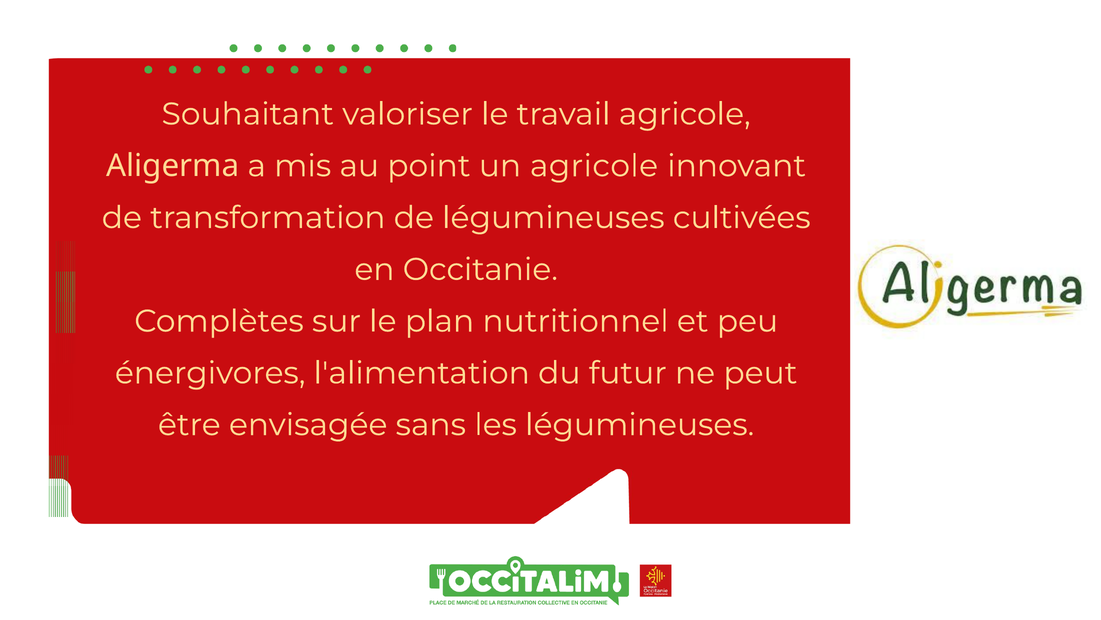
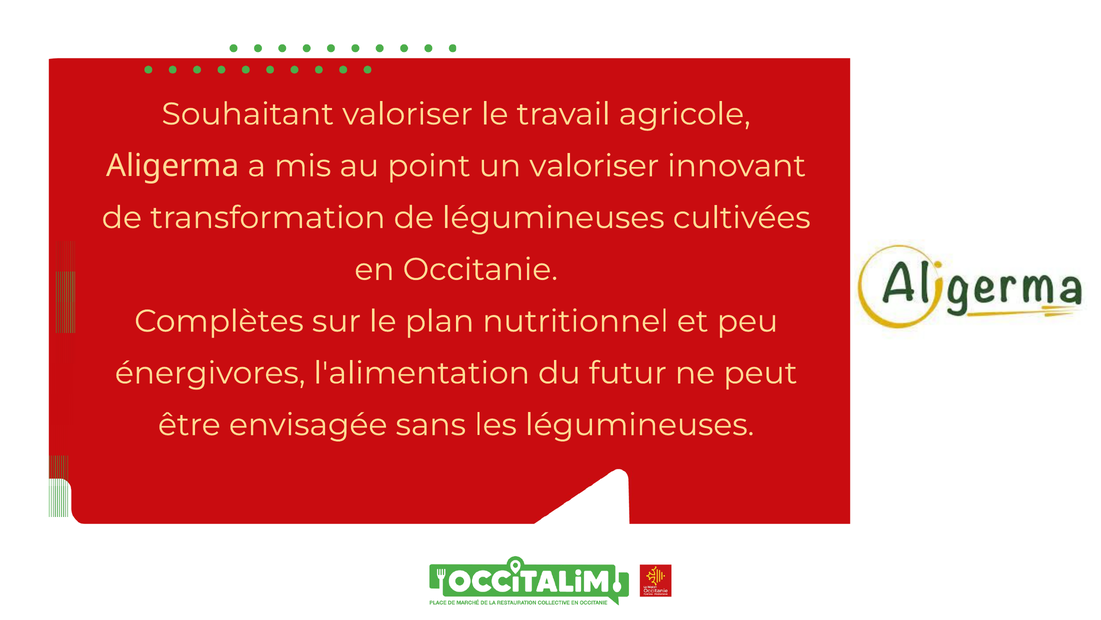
un agricole: agricole -> valoriser
